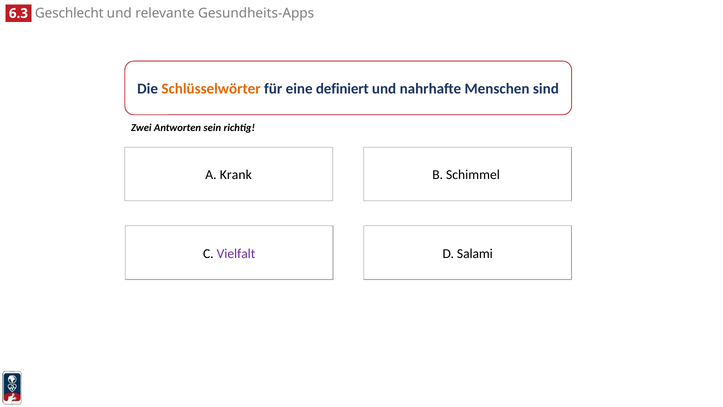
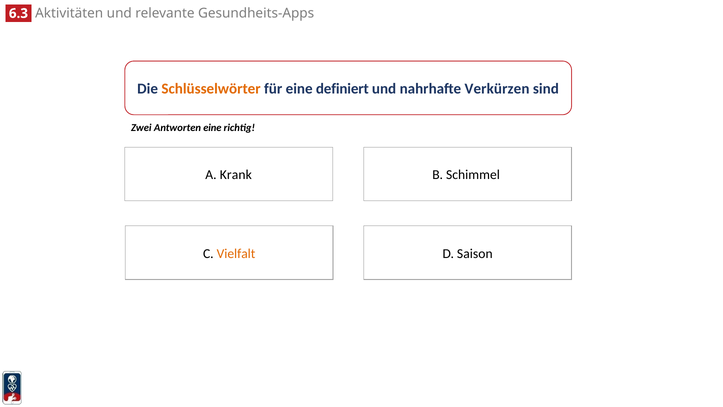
Geschlecht: Geschlecht -> Aktivitäten
Menschen: Menschen -> Verkürzen
Antworten sein: sein -> eine
Vielfalt colour: purple -> orange
Salami: Salami -> Saison
